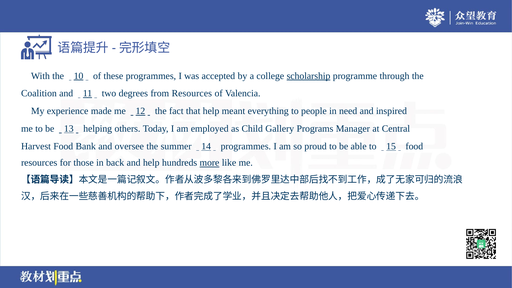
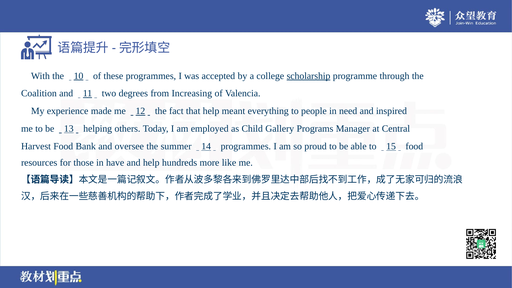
from Resources: Resources -> Increasing
back: back -> have
more underline: present -> none
